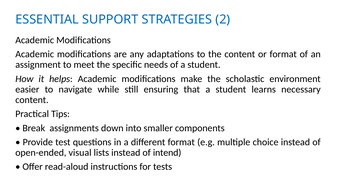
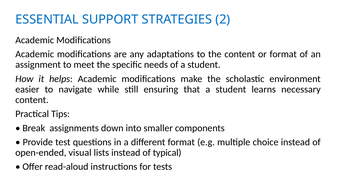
intend: intend -> typical
